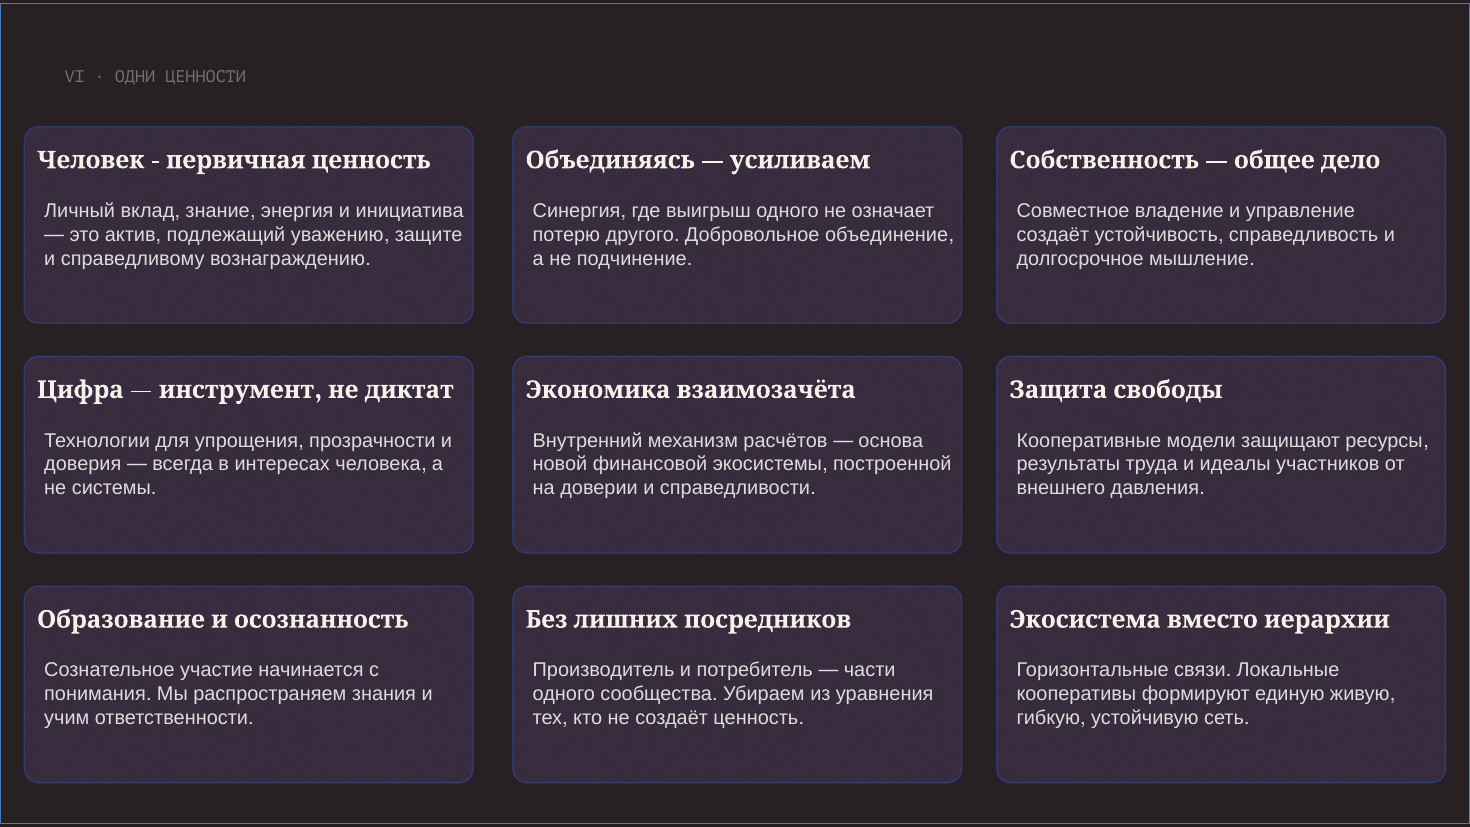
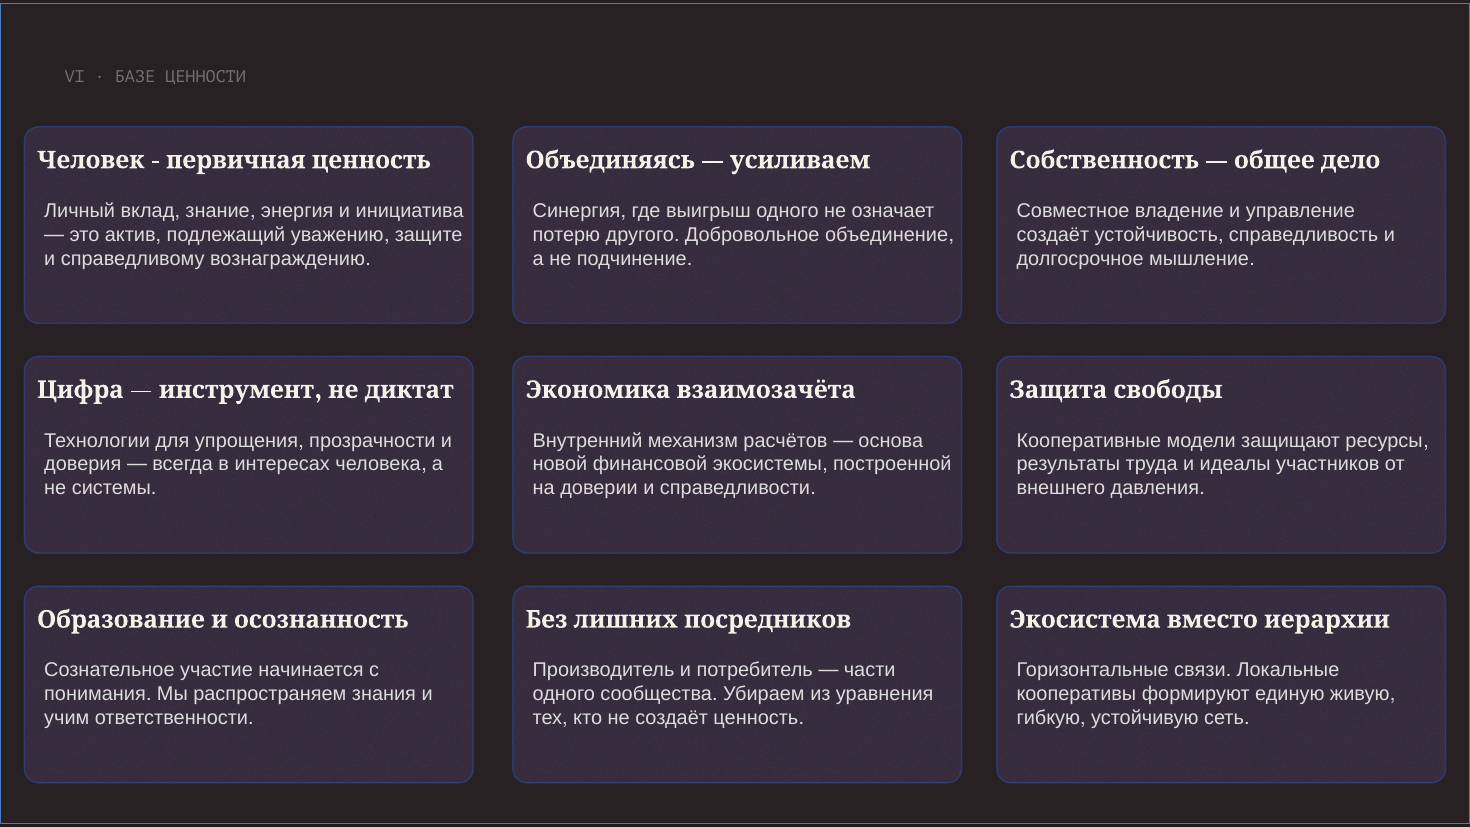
ОДНИ: ОДНИ -> БАЗЕ
